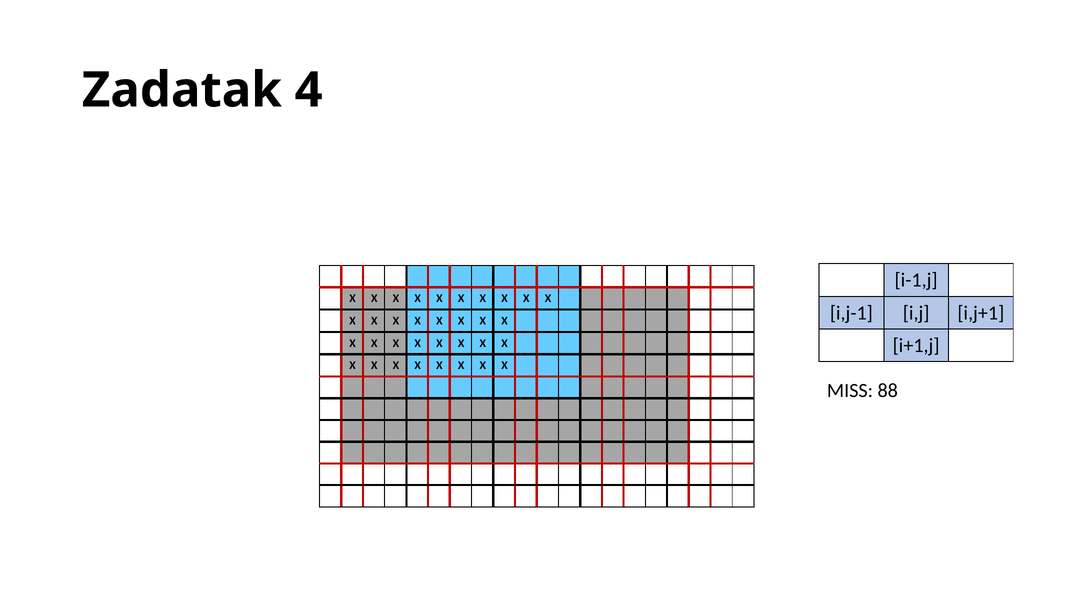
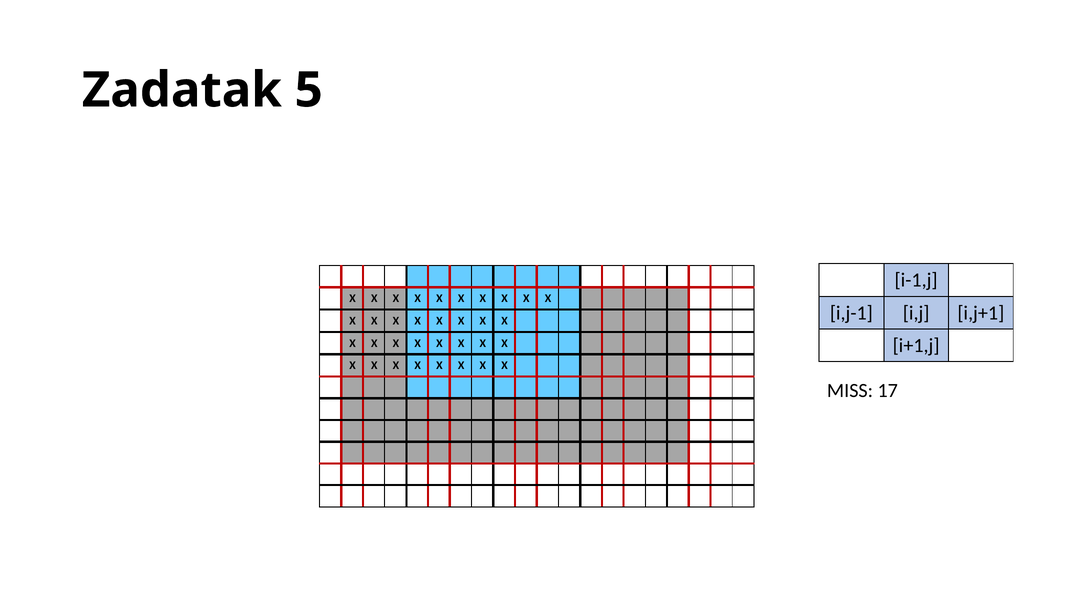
4: 4 -> 5
88: 88 -> 17
